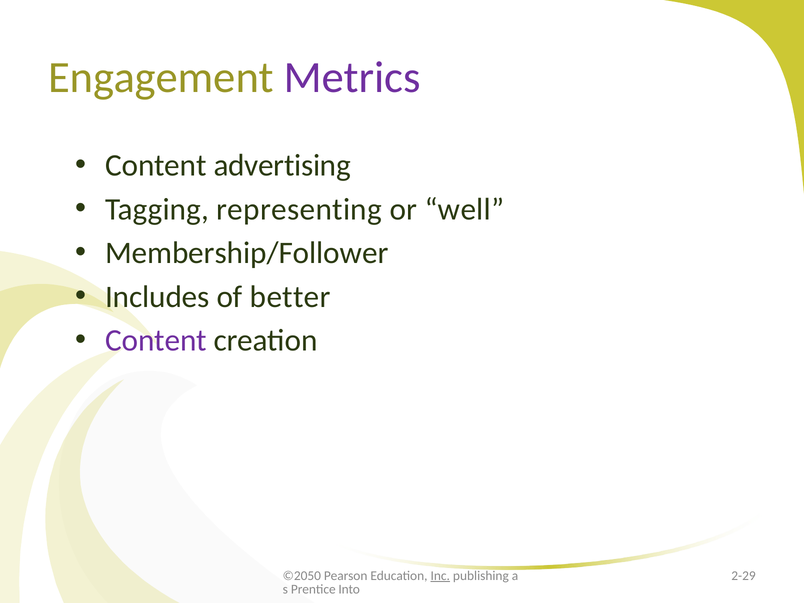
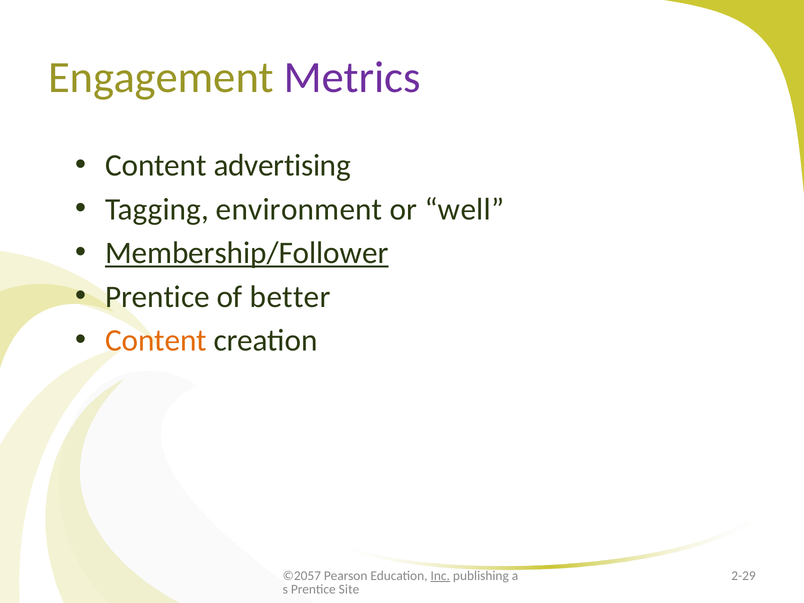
representing: representing -> environment
Membership/Follower underline: none -> present
Includes at (157, 297): Includes -> Prentice
Content at (156, 340) colour: purple -> orange
©2050: ©2050 -> ©2057
Into: Into -> Site
